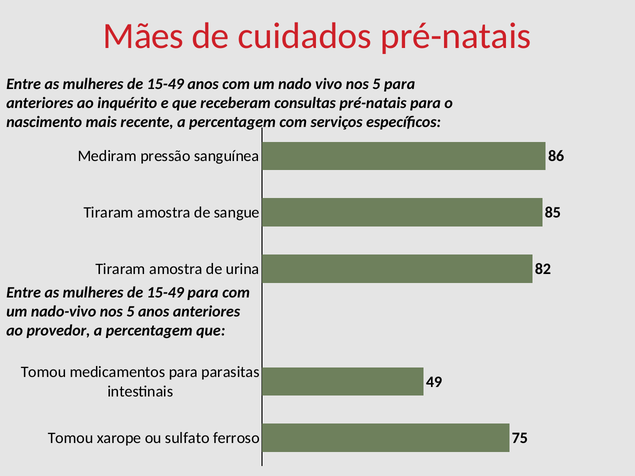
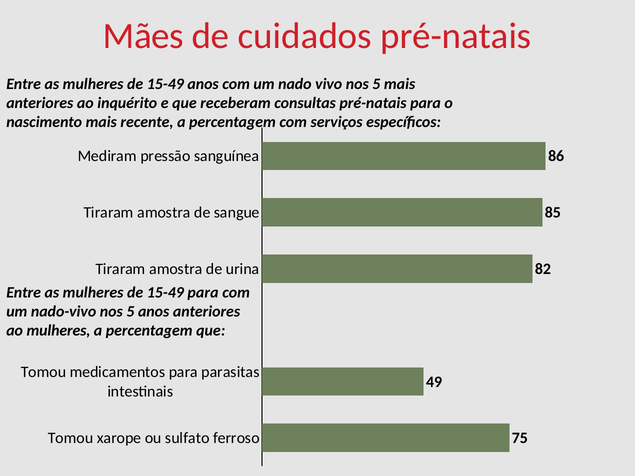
5 para: para -> mais
ao provedor: provedor -> mulheres
